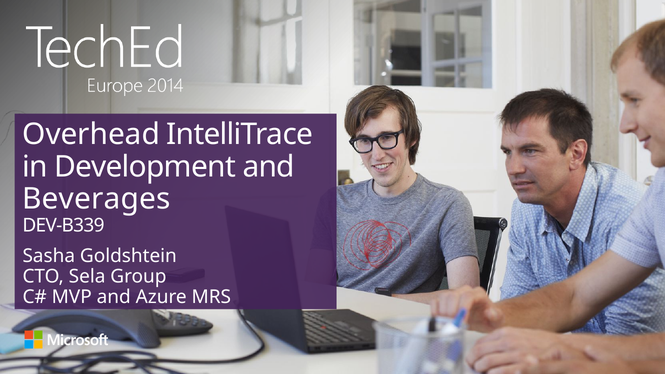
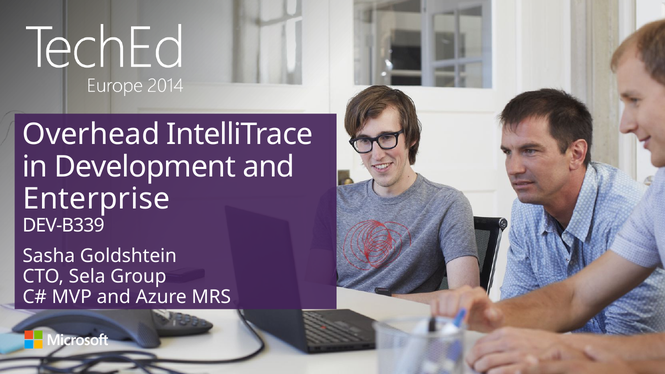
Beverages: Beverages -> Enterprise
